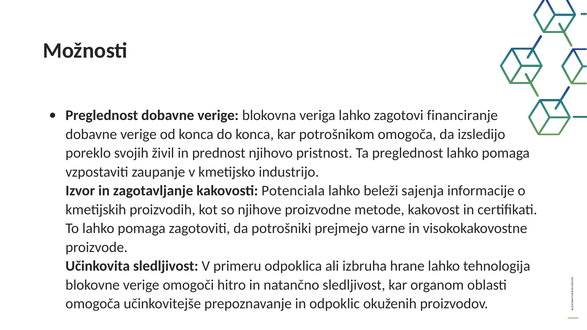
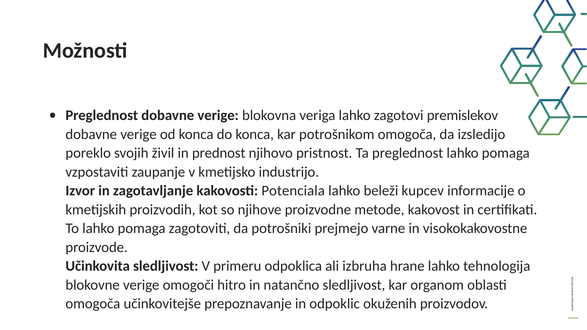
financiranje: financiranje -> premislekov
sajenja: sajenja -> kupcev
